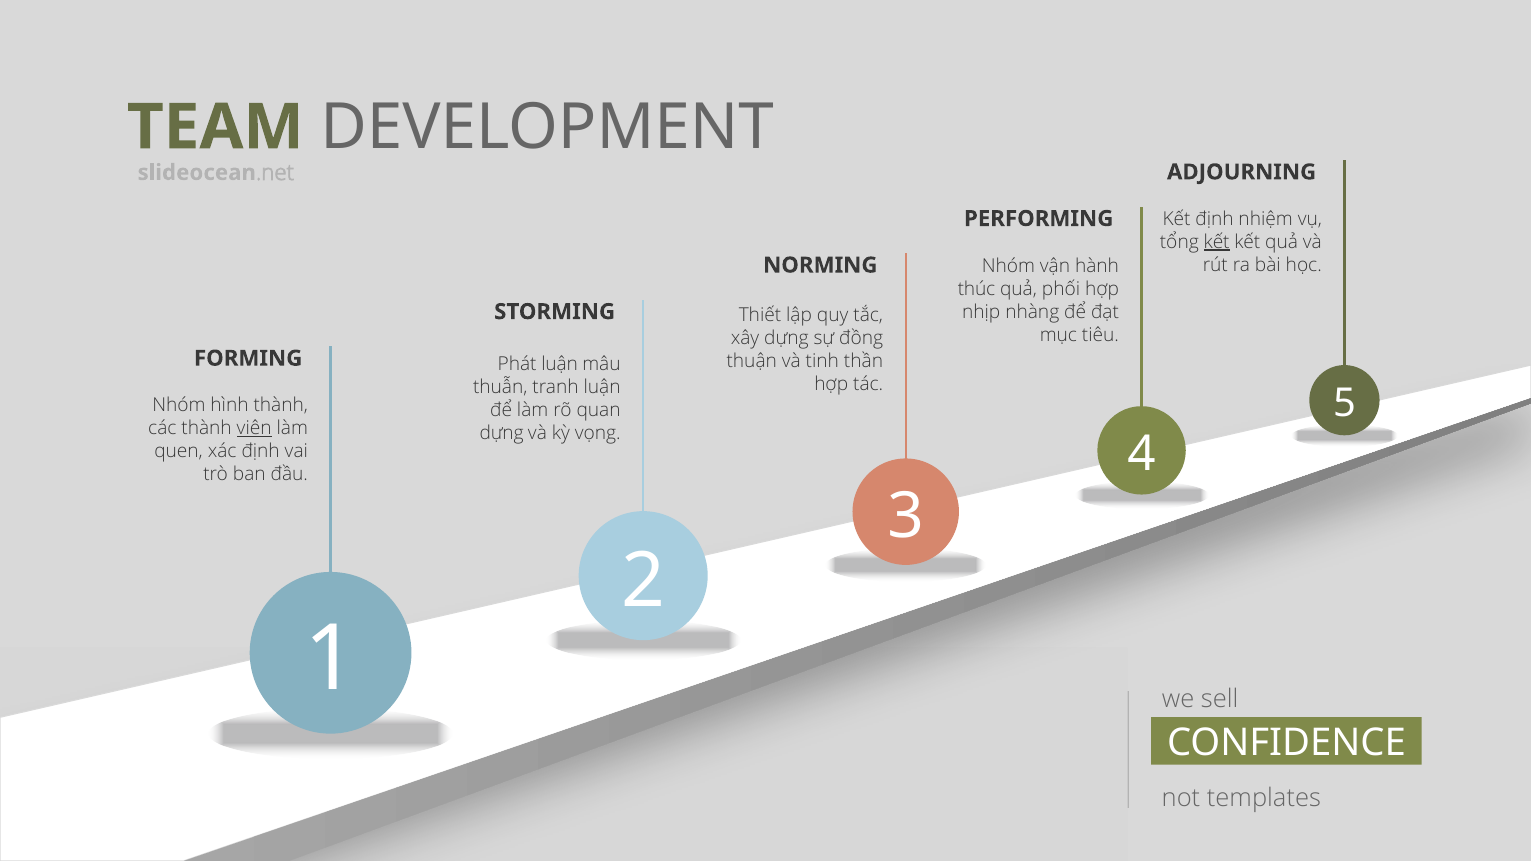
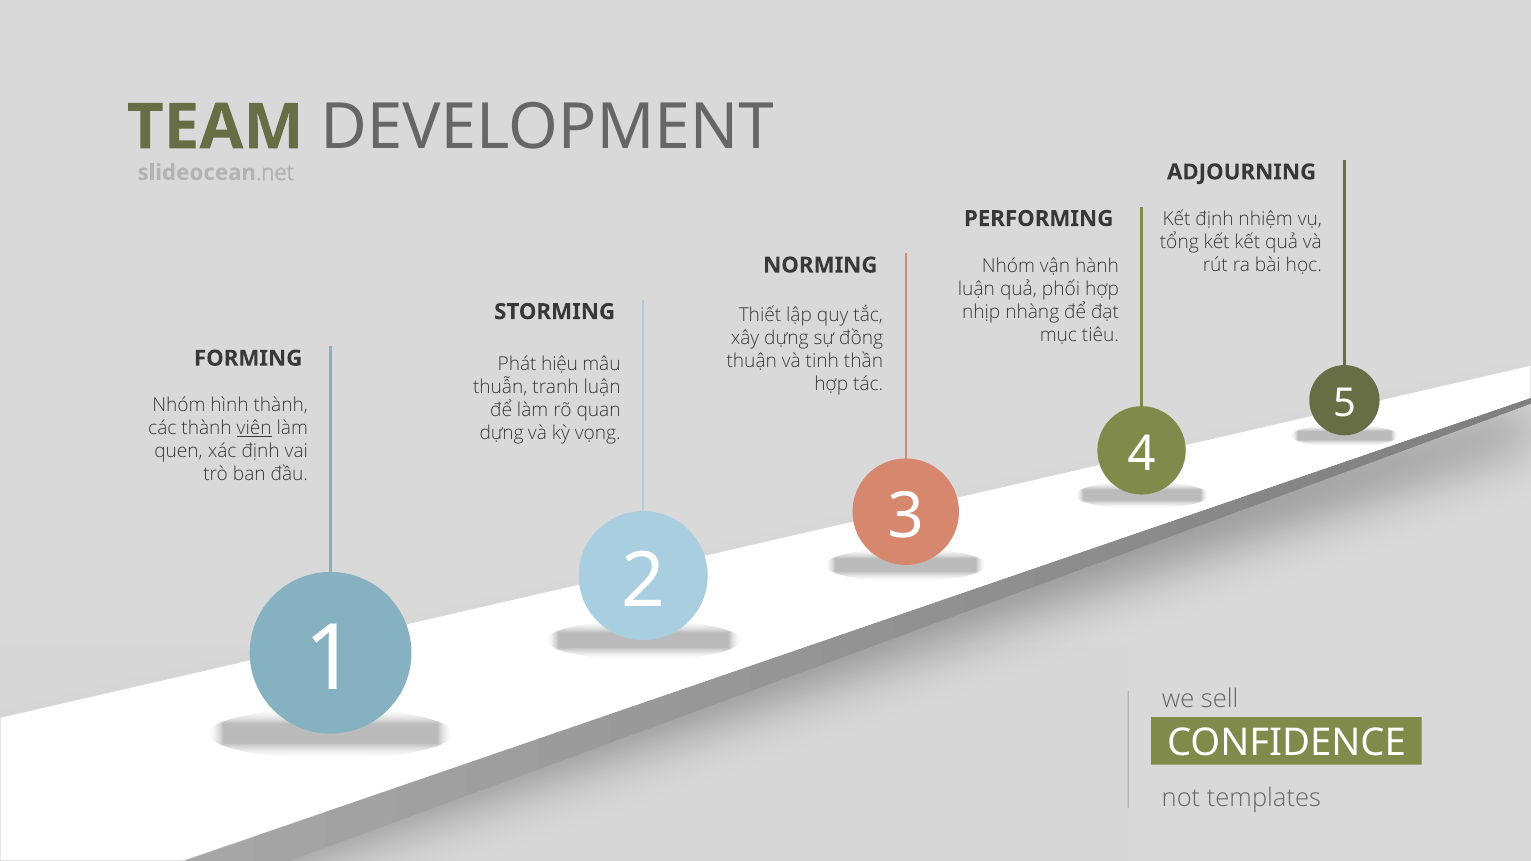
kết at (1217, 242) underline: present -> none
thúc at (977, 289): thúc -> luận
Phát luận: luận -> hiệu
